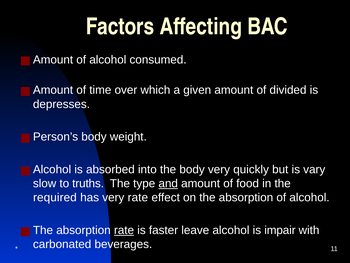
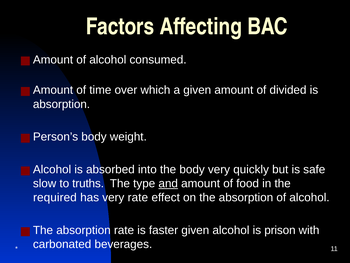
depresses at (61, 104): depresses -> absorption
vary: vary -> safe
rate at (124, 230) underline: present -> none
faster leave: leave -> given
impair: impair -> prison
